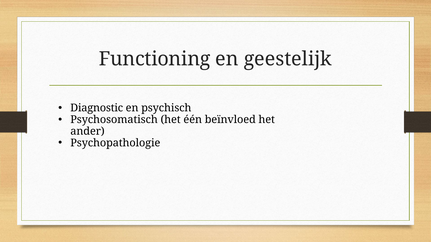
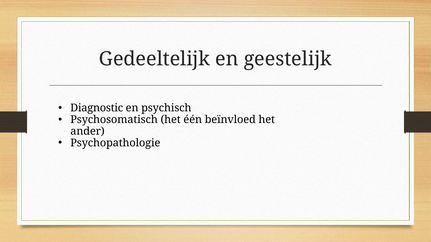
Functioning: Functioning -> Gedeeltelijk
